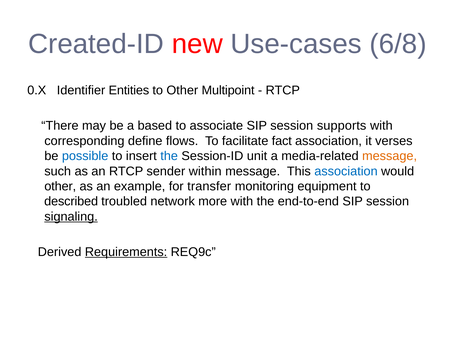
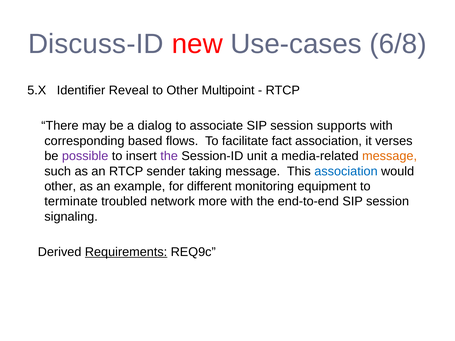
Created-ID: Created-ID -> Discuss-ID
0.X: 0.X -> 5.X
Entities: Entities -> Reveal
based: based -> dialog
define: define -> based
possible colour: blue -> purple
the at (169, 156) colour: blue -> purple
within: within -> taking
transfer: transfer -> different
described: described -> terminate
signaling underline: present -> none
